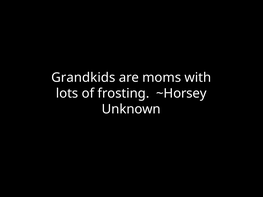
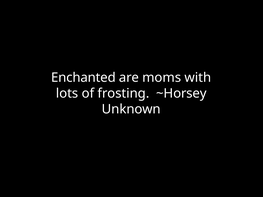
Grandkids: Grandkids -> Enchanted
